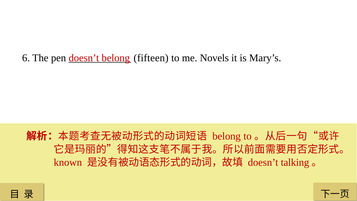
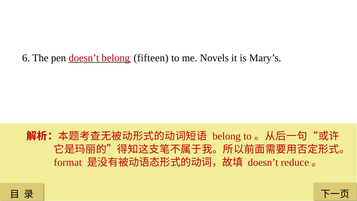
known: known -> format
talking: talking -> reduce
